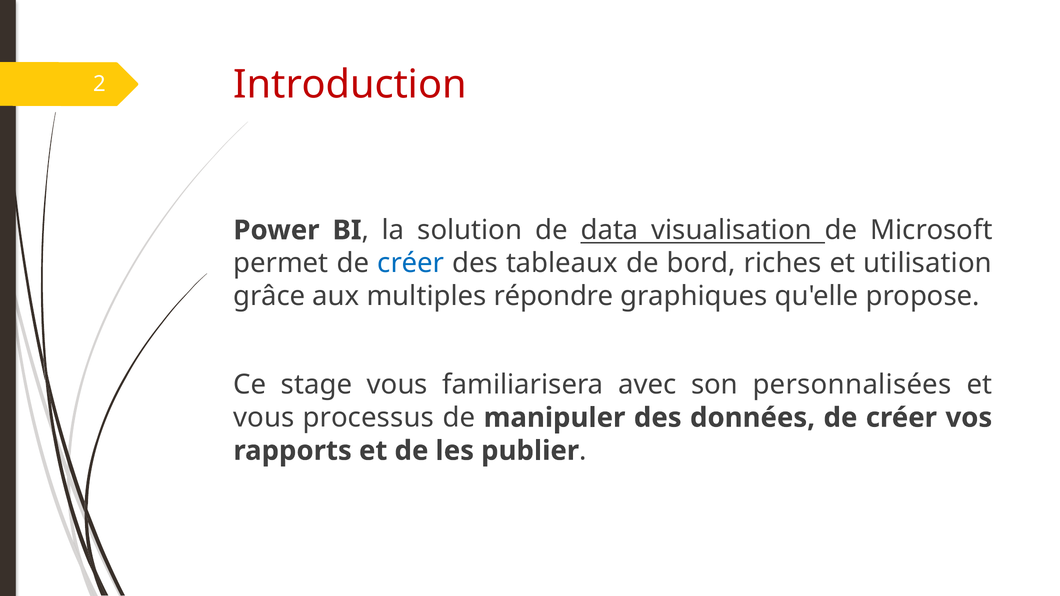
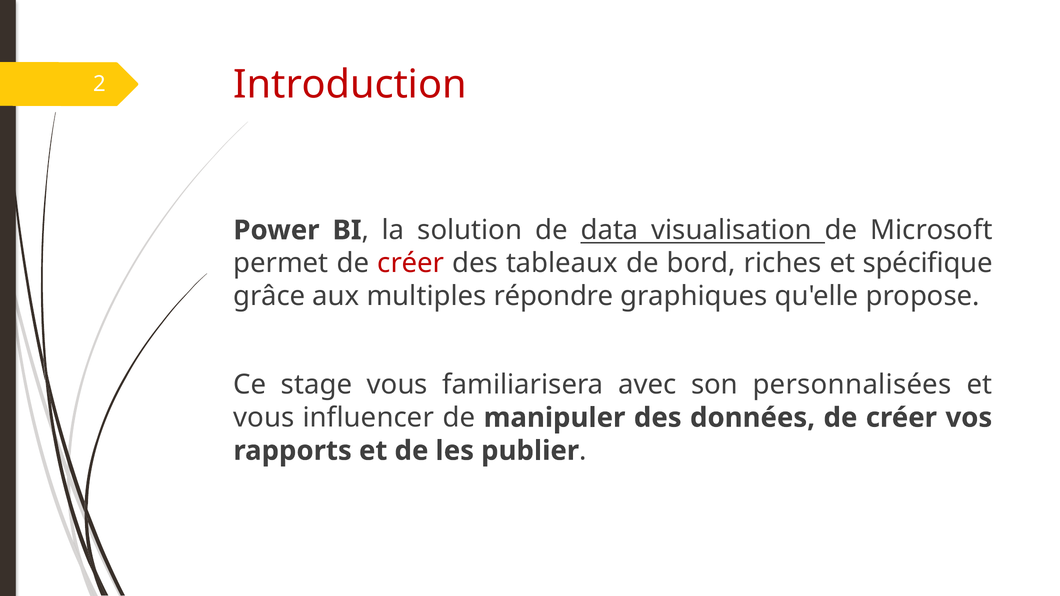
créer at (411, 263) colour: blue -> red
utilisation: utilisation -> spécifique
processus: processus -> influencer
